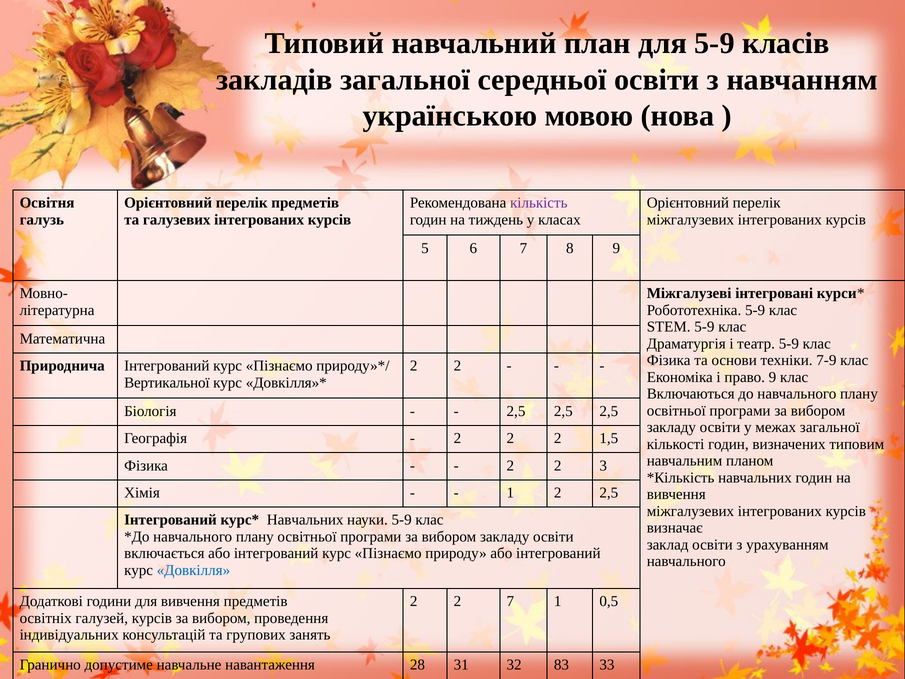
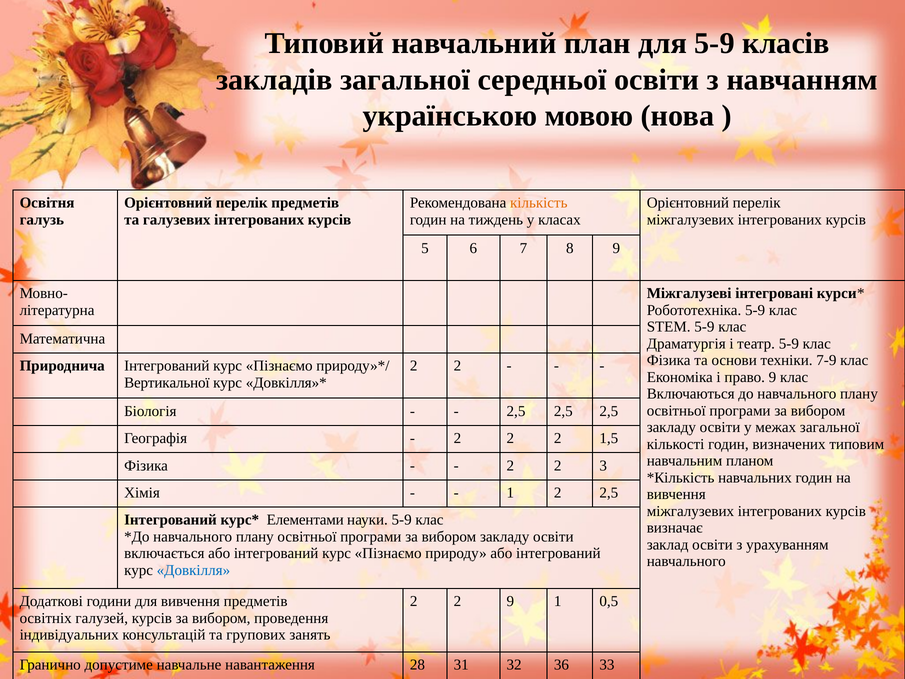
кількість colour: purple -> orange
Навчальних at (305, 520): Навчальних -> Елементами
2 7: 7 -> 9
83: 83 -> 36
